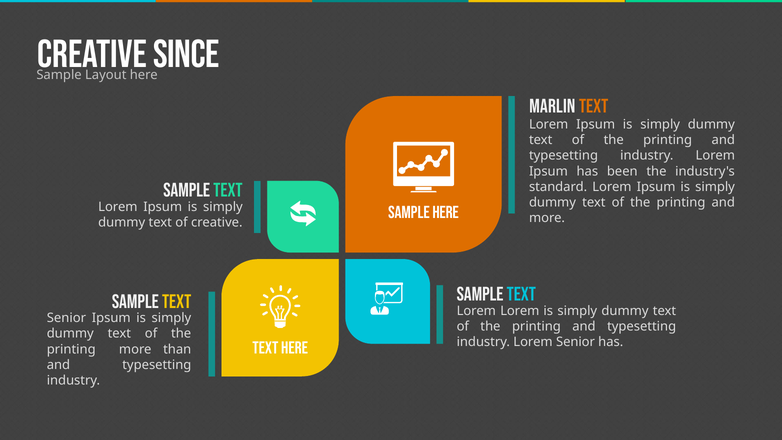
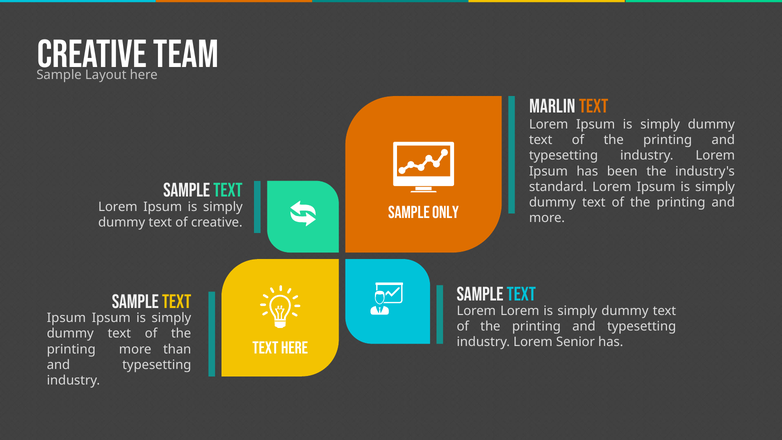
SINCE: SINCE -> TEAM
Sample here: here -> only
Senior at (66, 318): Senior -> Ipsum
